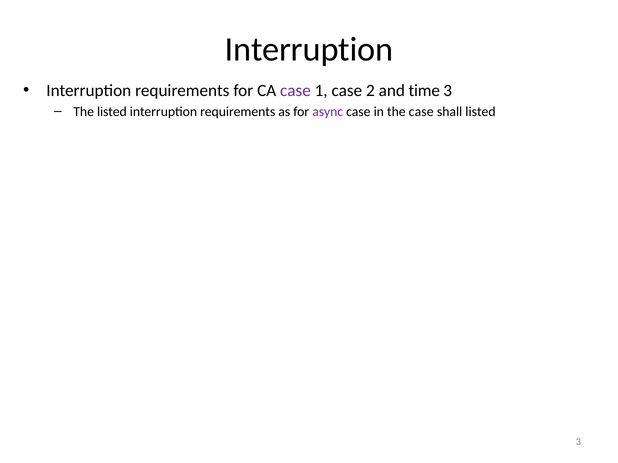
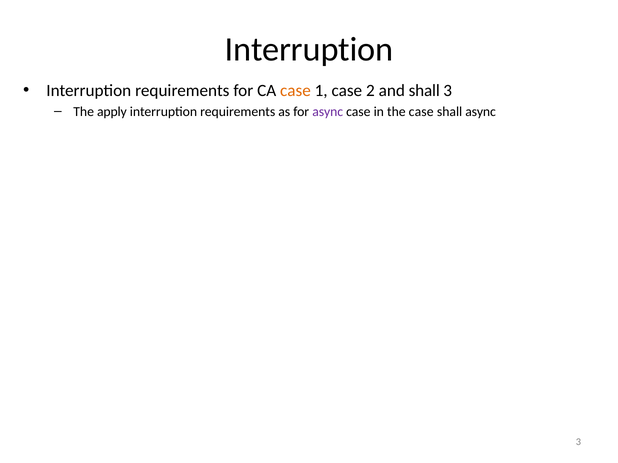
case at (295, 91) colour: purple -> orange
and time: time -> shall
The listed: listed -> apply
shall listed: listed -> async
